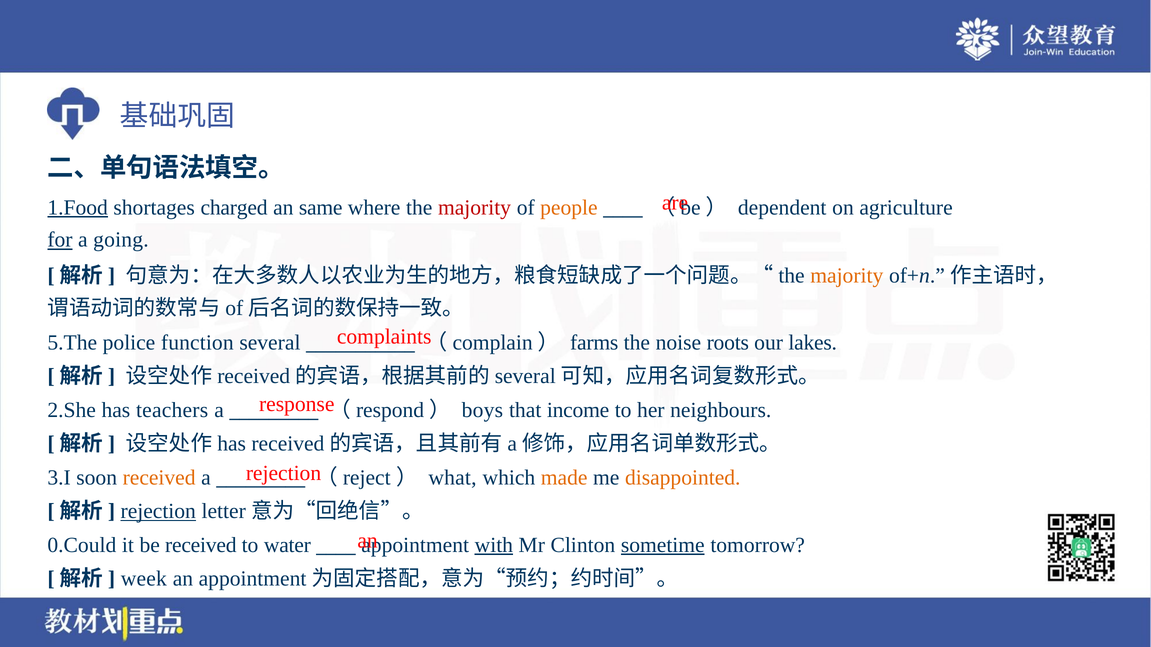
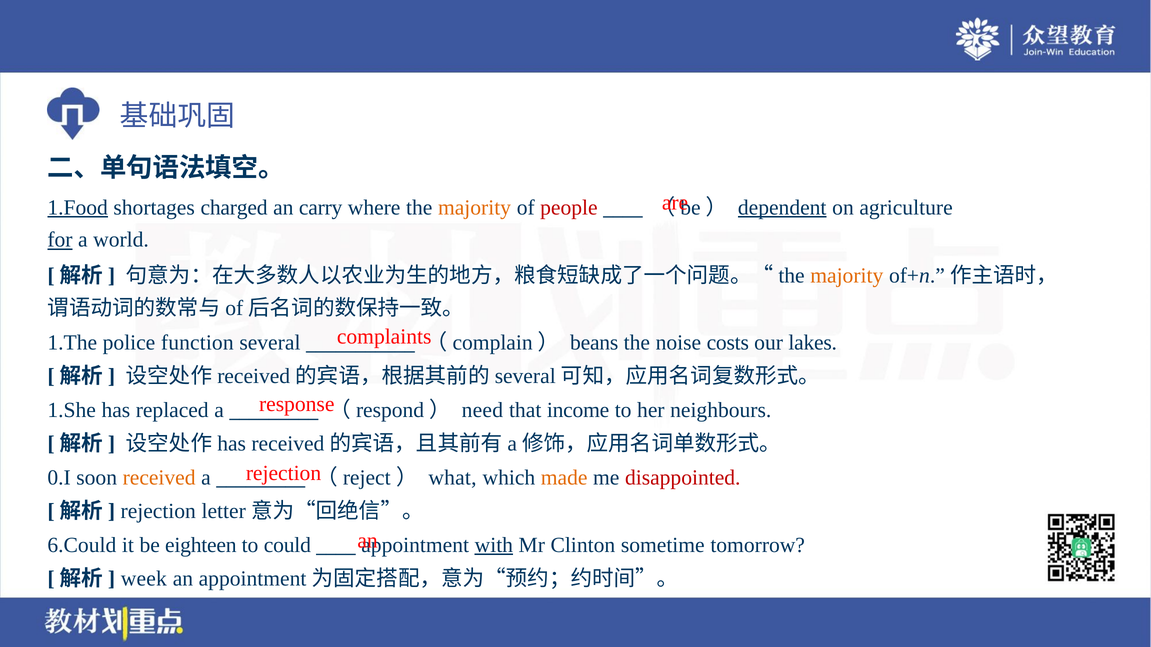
same: same -> carry
majority at (475, 208) colour: red -> orange
people colour: orange -> red
dependent underline: none -> present
going: going -> world
5.The: 5.The -> 1.The
farms: farms -> beans
roots: roots -> costs
2.She: 2.She -> 1.She
teachers: teachers -> replaced
boys: boys -> need
3.I: 3.I -> 0.I
disappointed colour: orange -> red
rejection at (158, 512) underline: present -> none
0.Could: 0.Could -> 6.Could
be received: received -> eighteen
water: water -> could
sometime underline: present -> none
